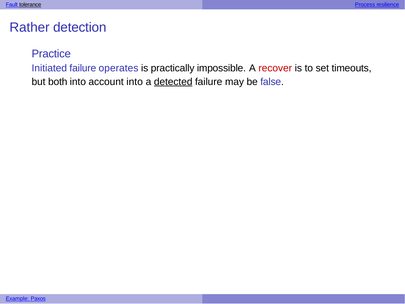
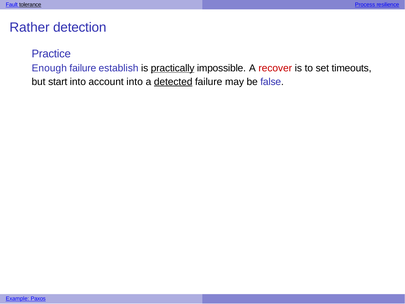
Initiated: Initiated -> Enough
operates: operates -> establish
practically underline: none -> present
both: both -> start
